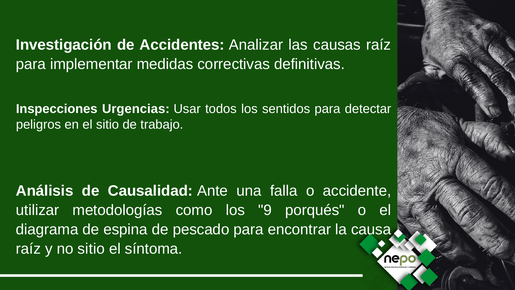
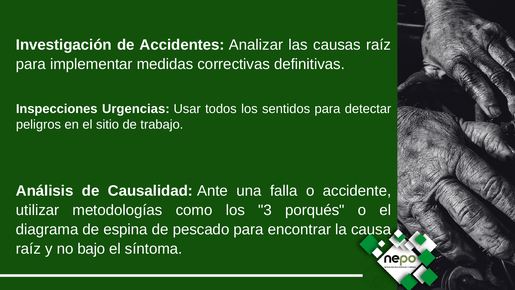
9: 9 -> 3
no sitio: sitio -> bajo
